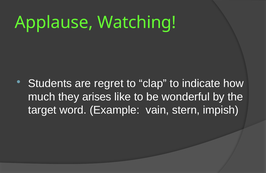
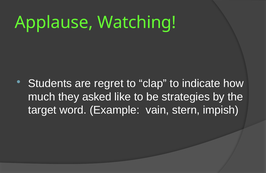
arises: arises -> asked
wonderful: wonderful -> strategies
